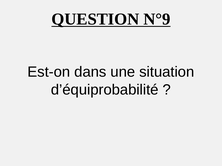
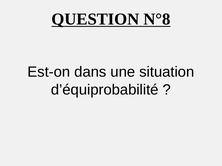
N°9: N°9 -> N°8
